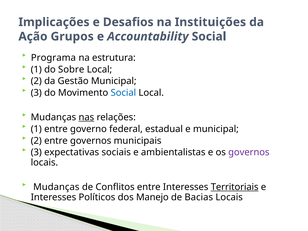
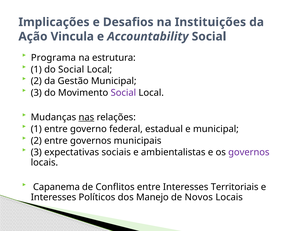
Grupos: Grupos -> Vincula
do Sobre: Sobre -> Social
Social at (123, 93) colour: blue -> purple
Mudanças at (56, 187): Mudanças -> Capanema
Territoriais underline: present -> none
Bacias: Bacias -> Novos
